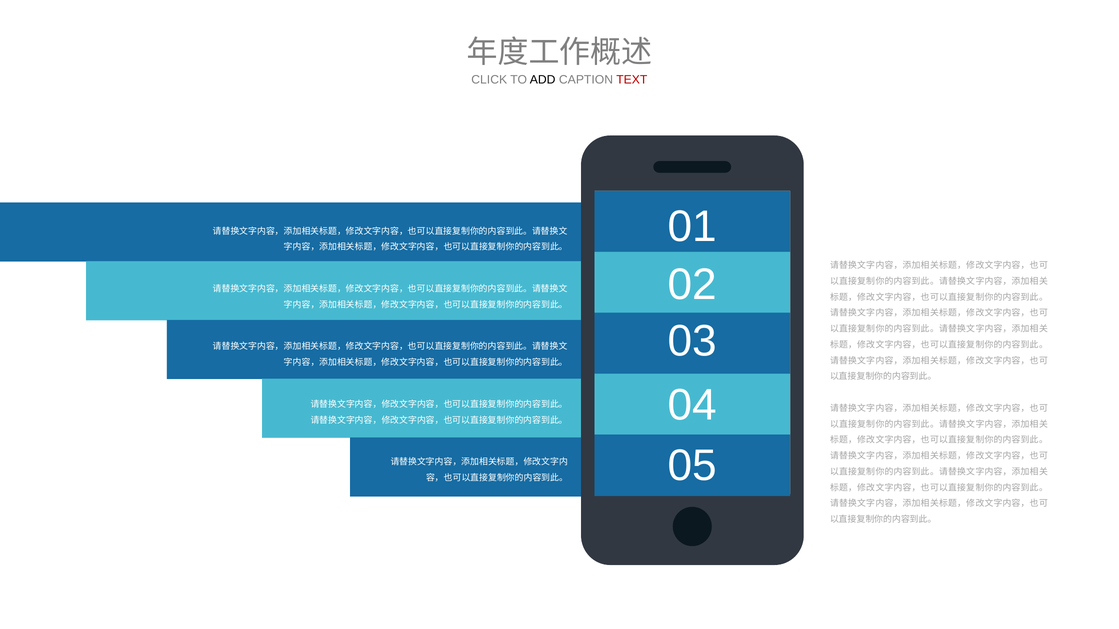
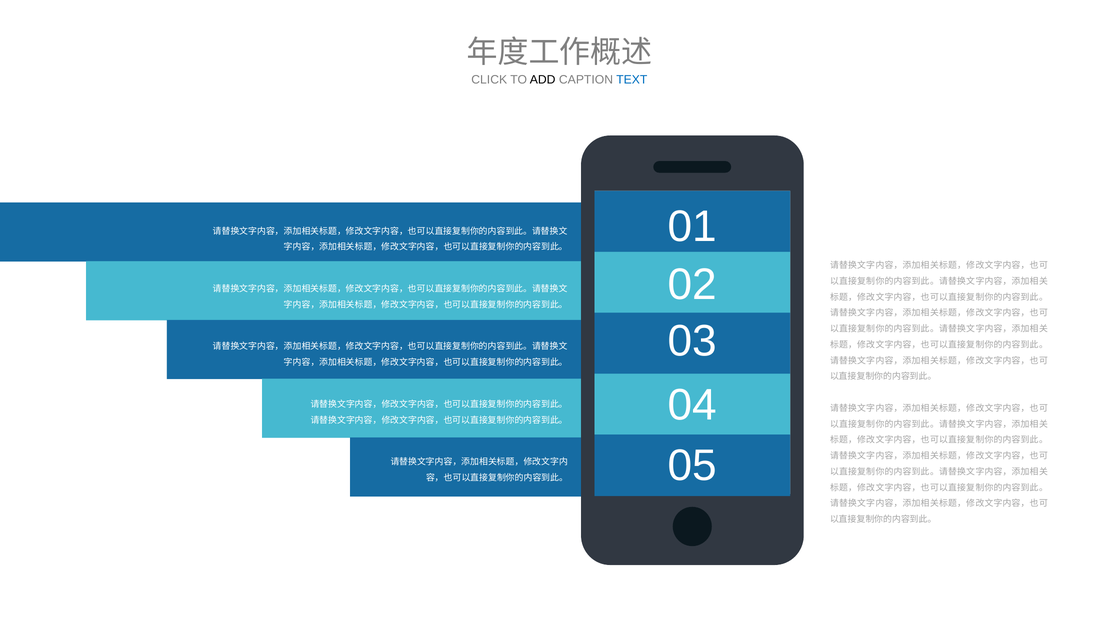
TEXT colour: red -> blue
